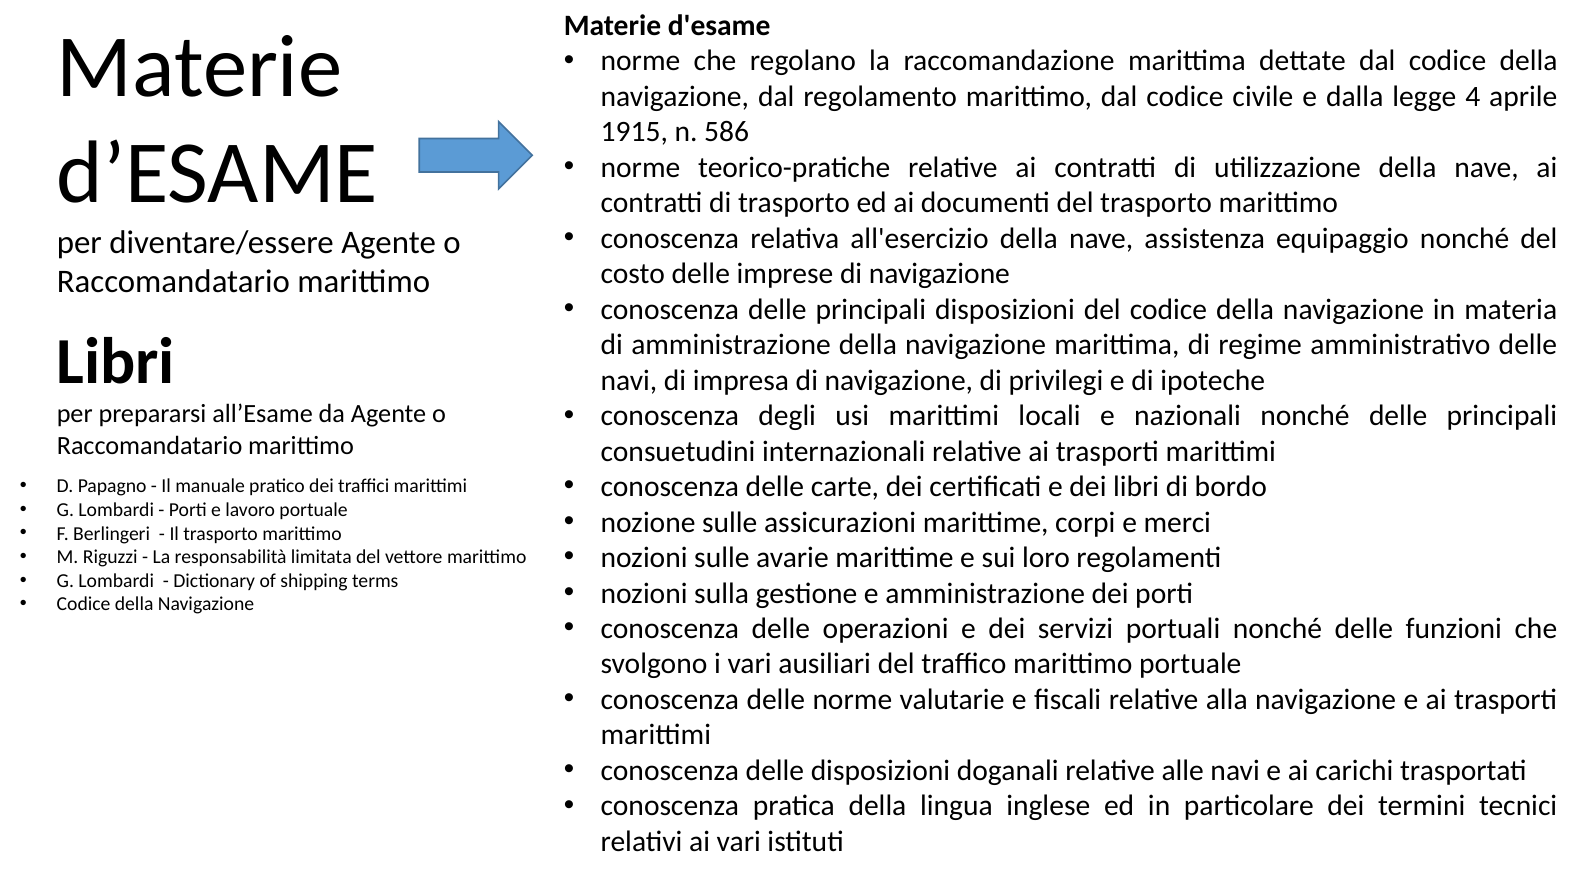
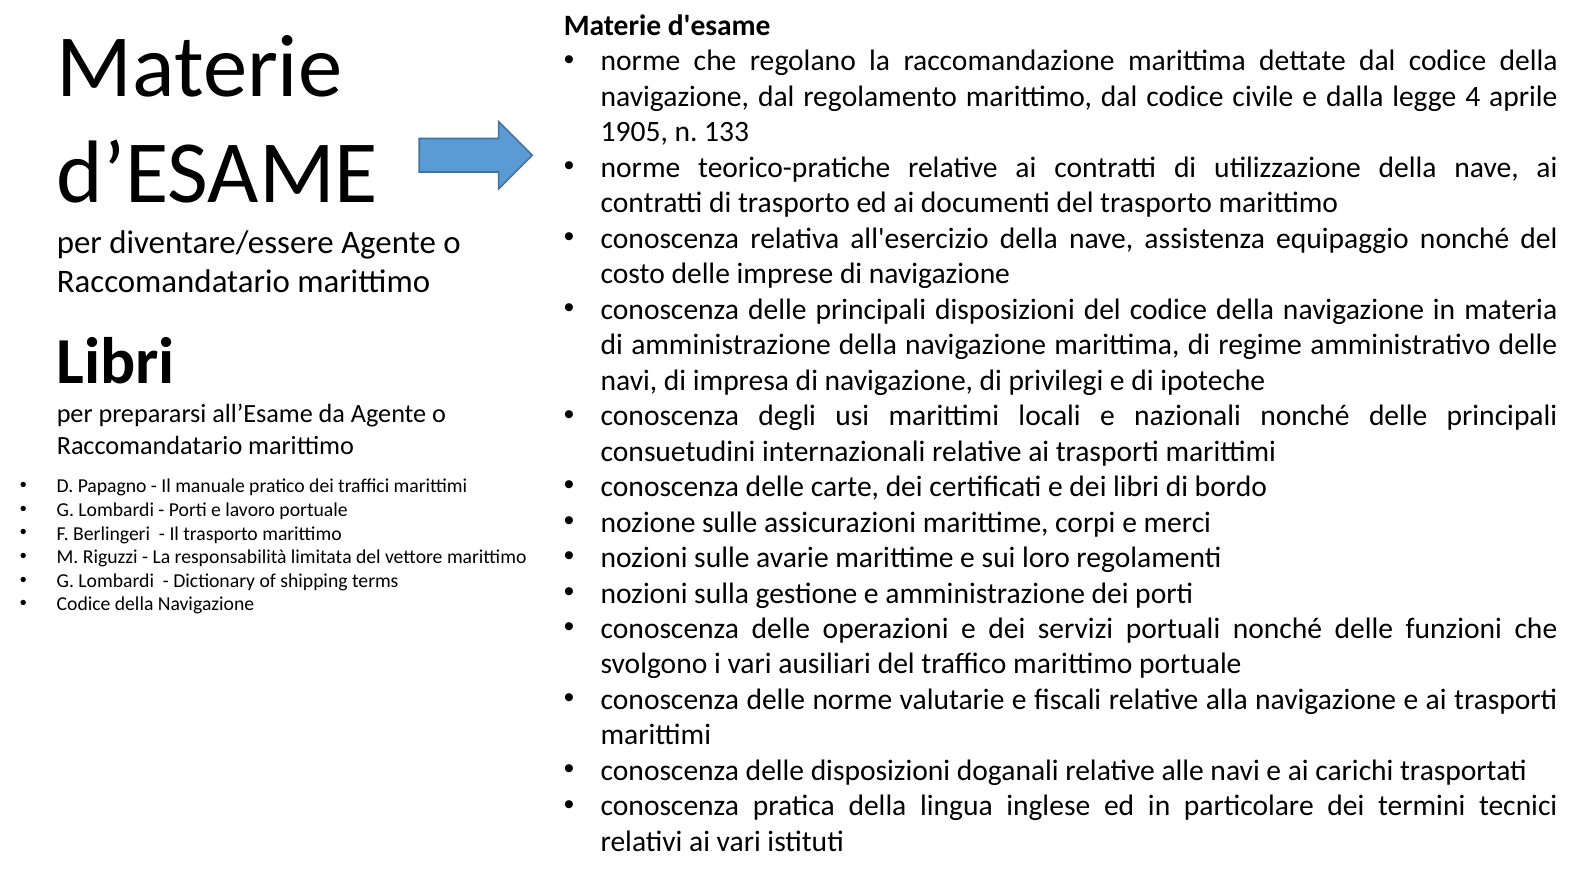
1915: 1915 -> 1905
586: 586 -> 133
